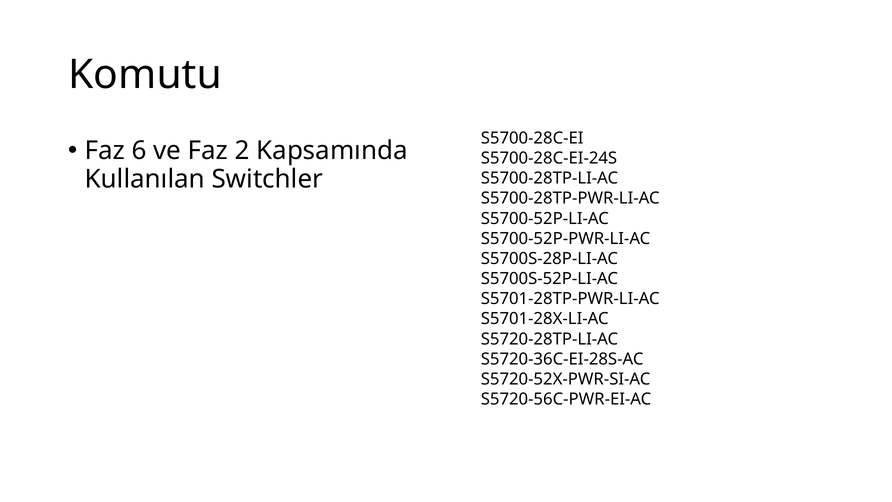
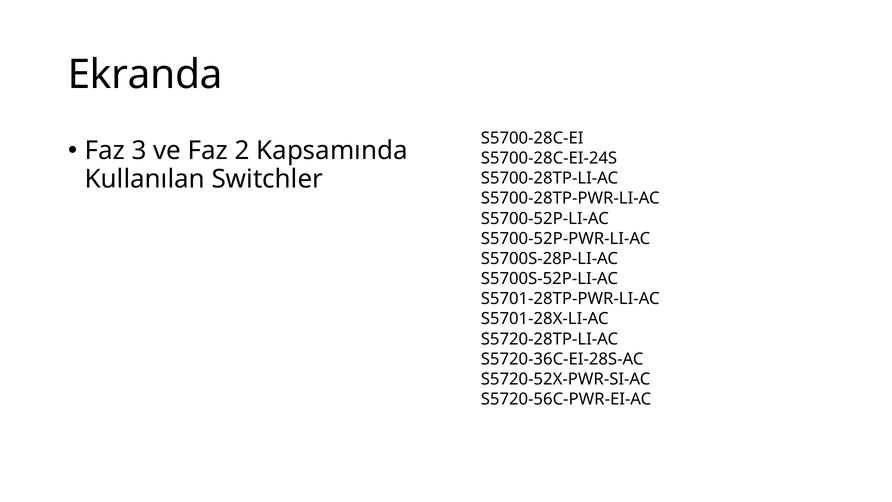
Komutu: Komutu -> Ekranda
6: 6 -> 3
